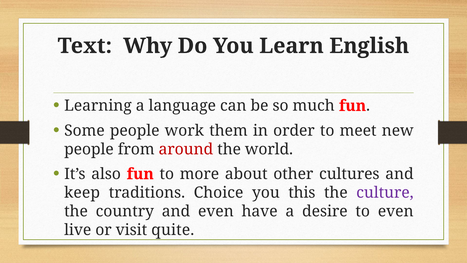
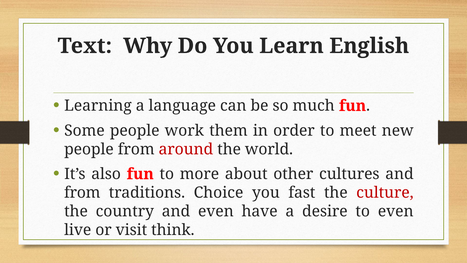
keep at (82, 193): keep -> from
this: this -> fast
culture colour: purple -> red
quite: quite -> think
